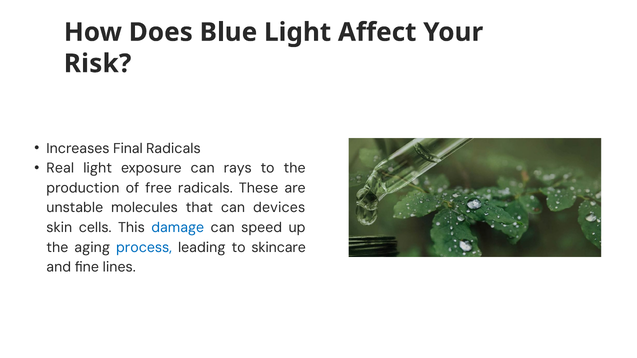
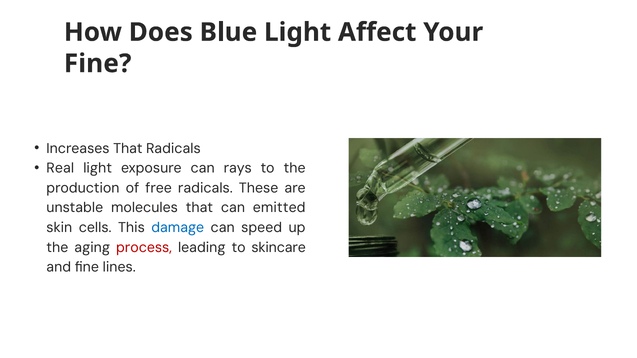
Risk at (98, 64): Risk -> Fine
Increases Final: Final -> That
devices: devices -> emitted
process colour: blue -> red
